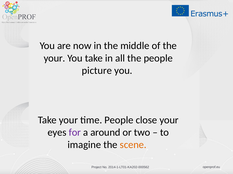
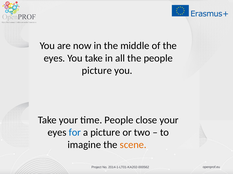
your at (54, 58): your -> eyes
for colour: purple -> blue
a around: around -> picture
